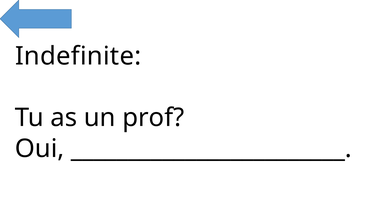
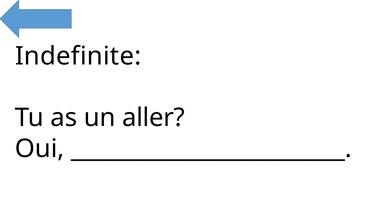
prof: prof -> aller
